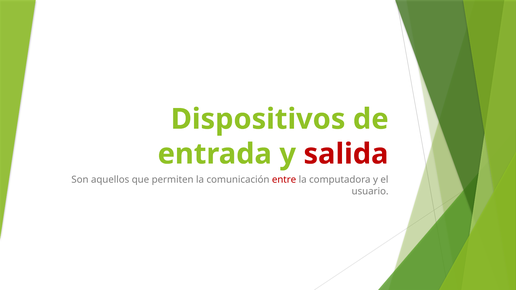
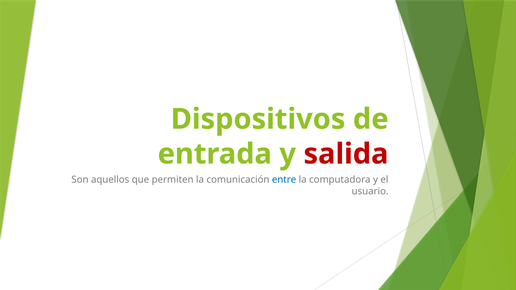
entre colour: red -> blue
